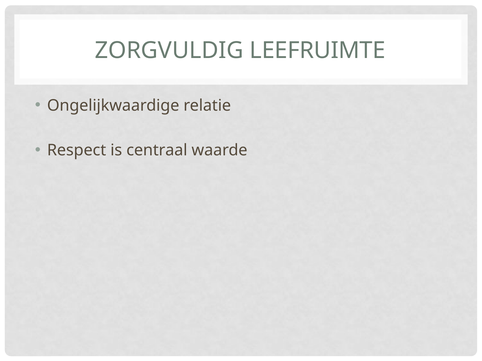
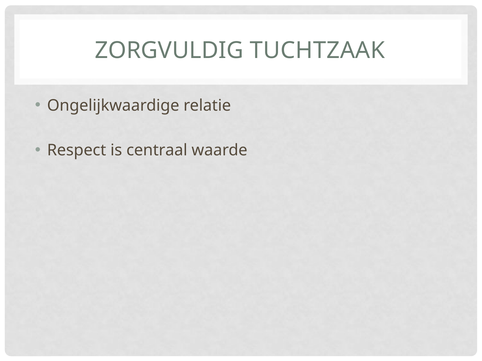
LEEFRUIMTE: LEEFRUIMTE -> TUCHTZAAK
